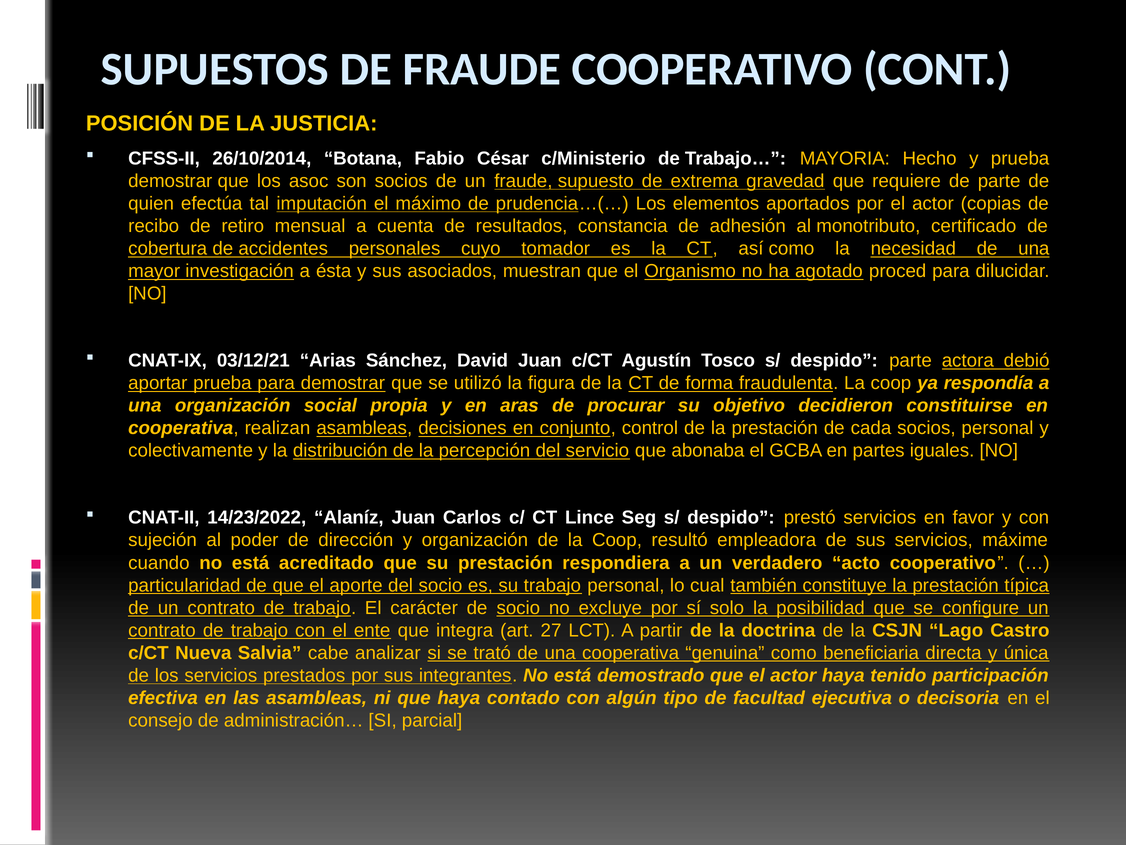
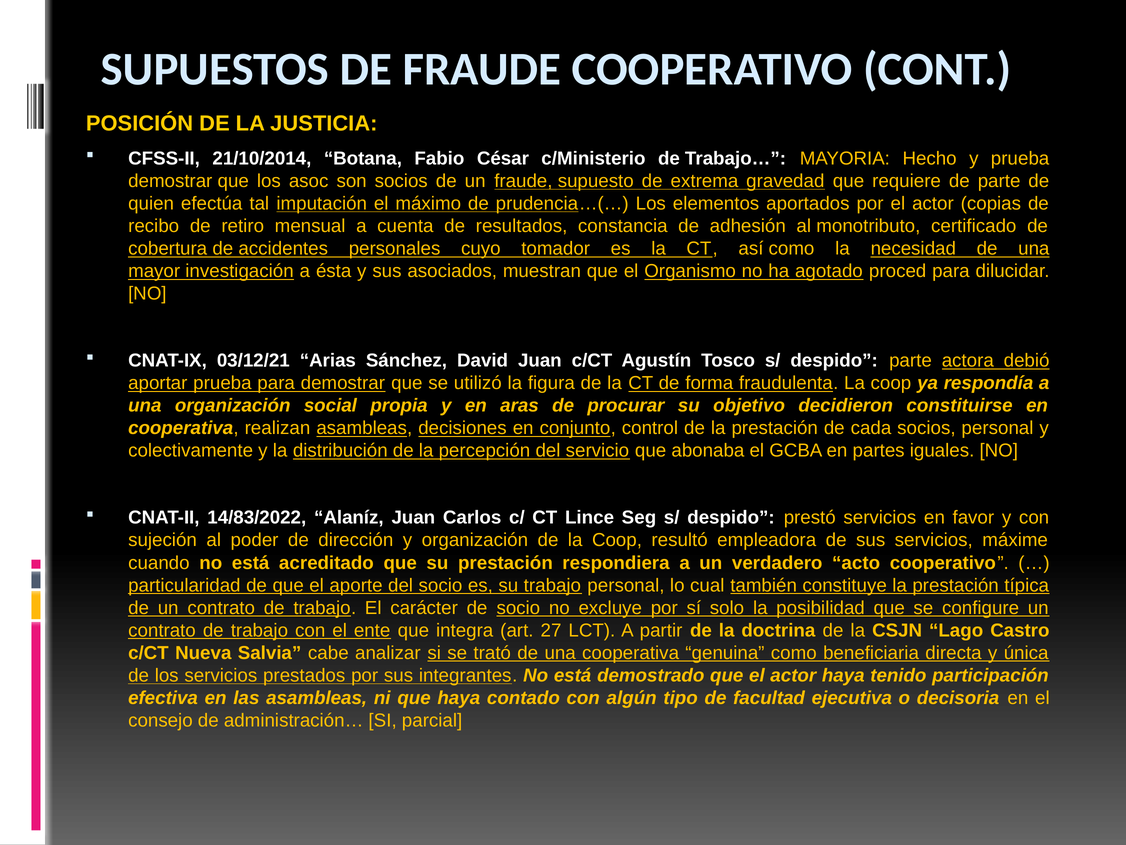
26/10/2014: 26/10/2014 -> 21/10/2014
14/23/2022: 14/23/2022 -> 14/83/2022
